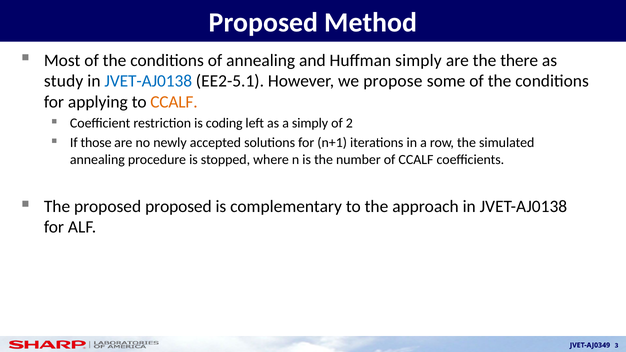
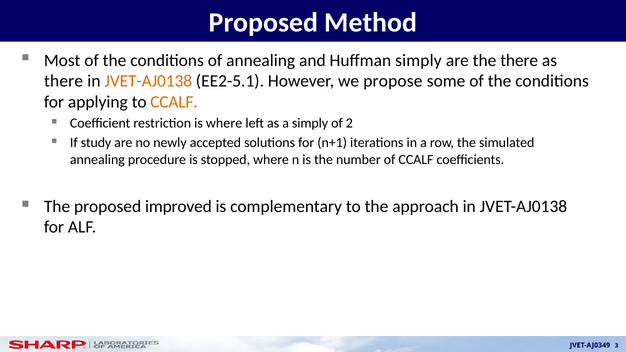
study at (64, 81): study -> there
JVET-AJ0138 at (148, 81) colour: blue -> orange
is coding: coding -> where
those: those -> study
proposed proposed: proposed -> improved
